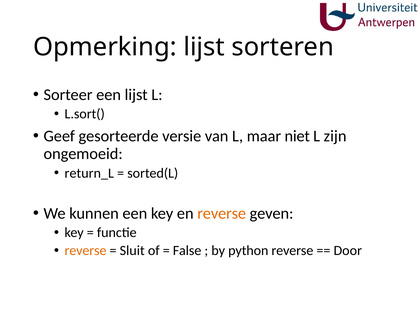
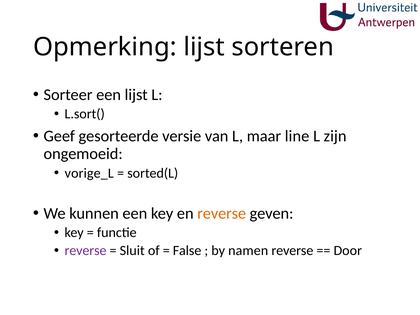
niet: niet -> line
return_L: return_L -> vorige_L
reverse at (86, 251) colour: orange -> purple
python: python -> namen
